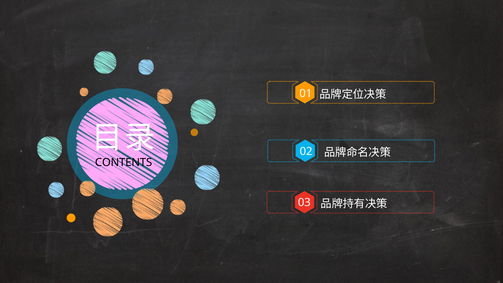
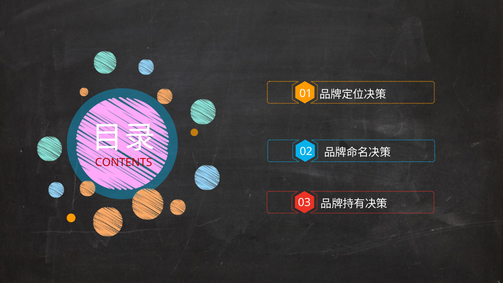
CONTENTS colour: black -> red
